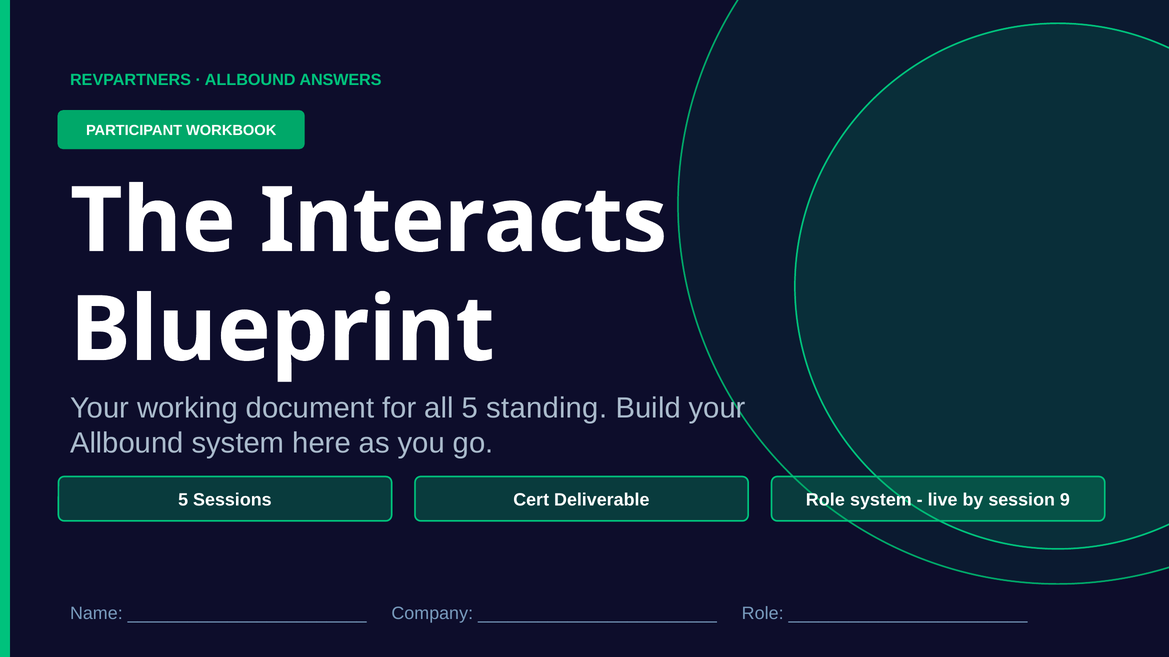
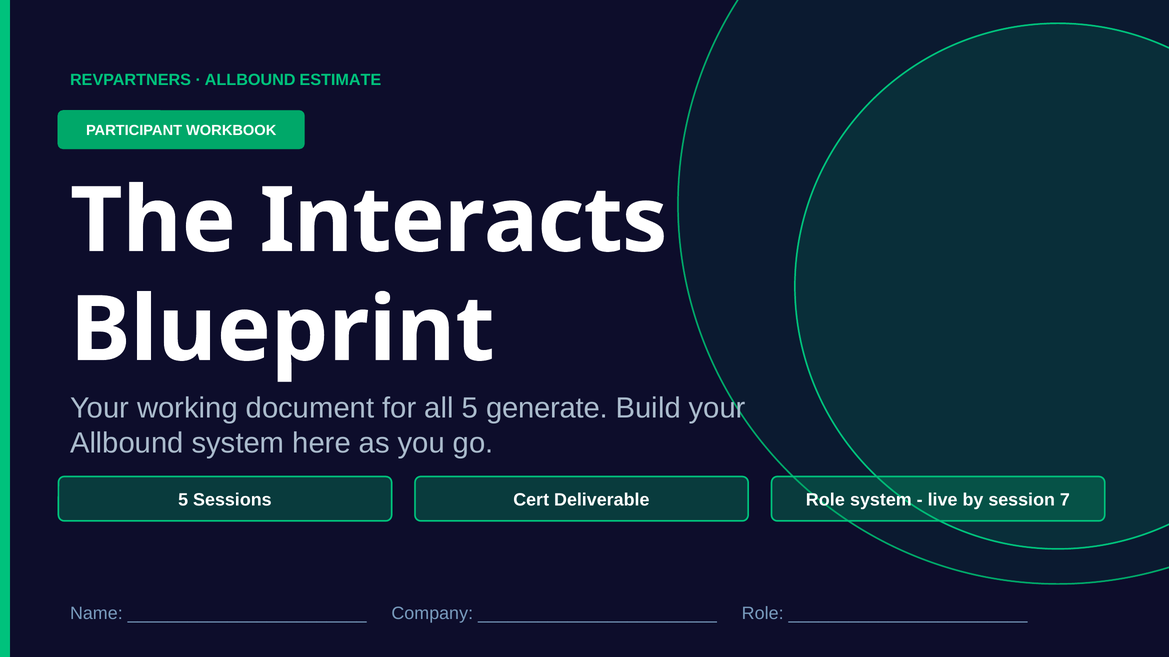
ANSWERS: ANSWERS -> ESTIMATE
standing: standing -> generate
9: 9 -> 7
